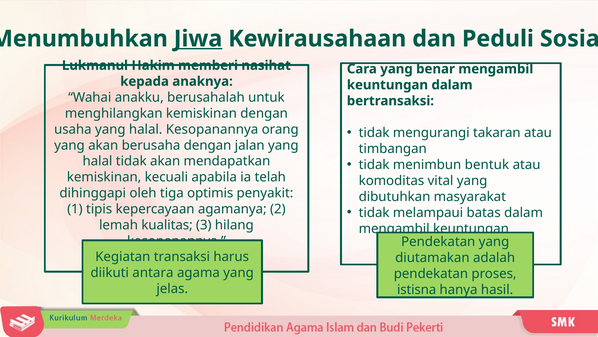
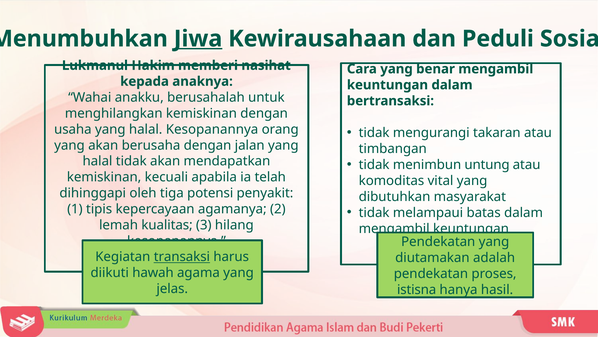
bentuk: bentuk -> untung
optimis: optimis -> potensi
transaksi underline: none -> present
antara: antara -> hawah
